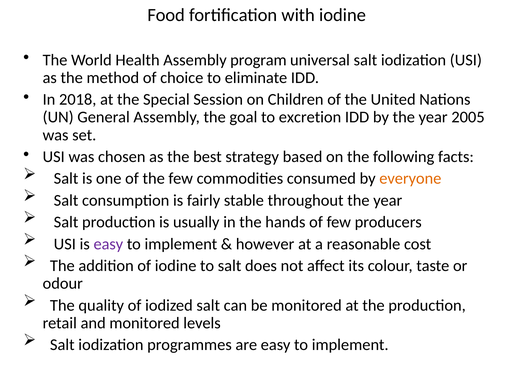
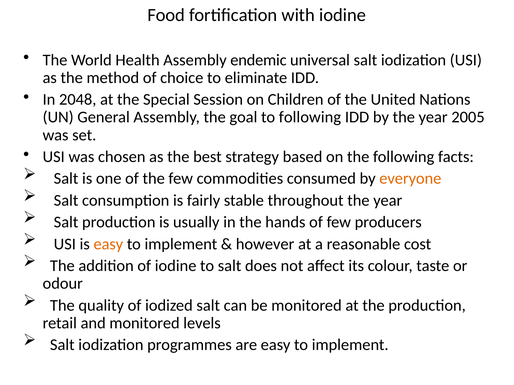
program: program -> endemic
2018: 2018 -> 2048
to excretion: excretion -> following
easy at (108, 244) colour: purple -> orange
